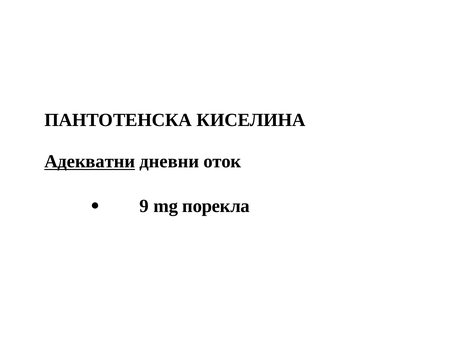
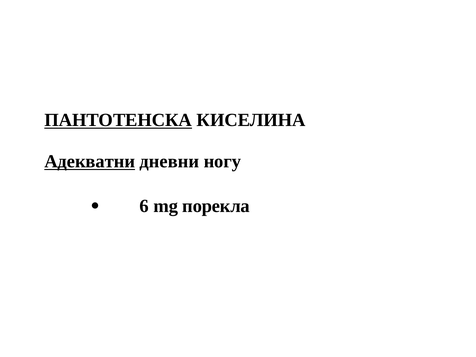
ПАНТОТЕНСКА underline: none -> present
оток: оток -> ногу
9: 9 -> 6
